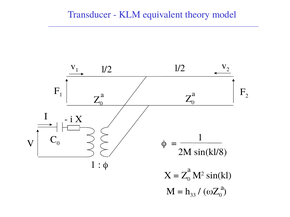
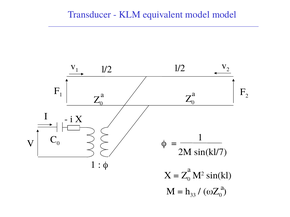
equivalent theory: theory -> model
sin(kl/8: sin(kl/8 -> sin(kl/7
